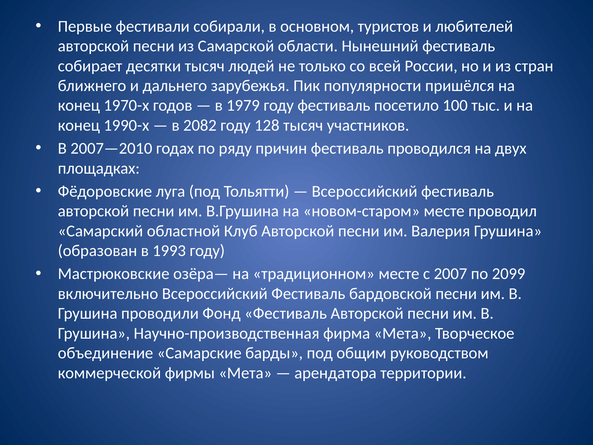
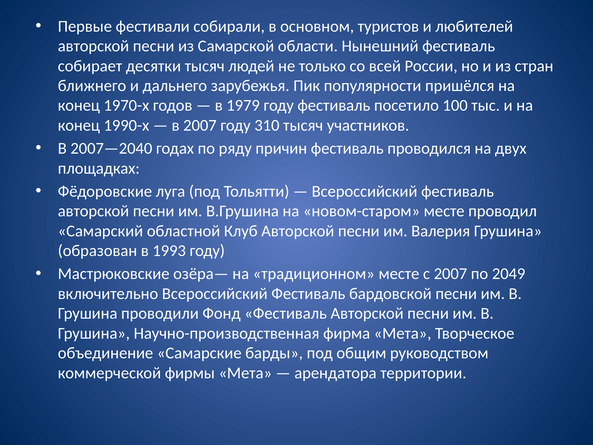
в 2082: 2082 -> 2007
128: 128 -> 310
2007—2010: 2007—2010 -> 2007—2040
2099: 2099 -> 2049
